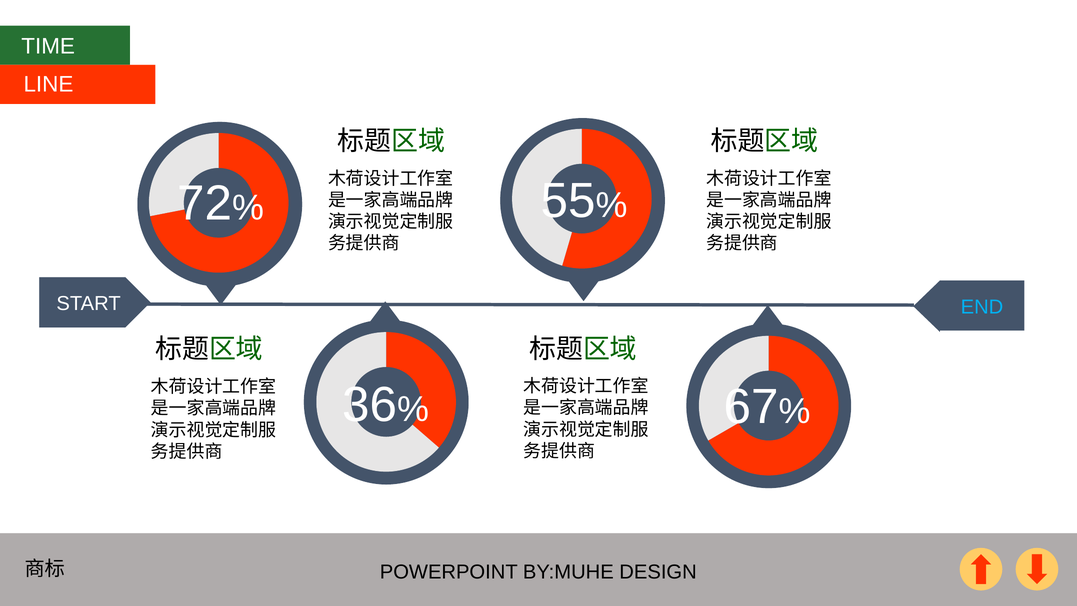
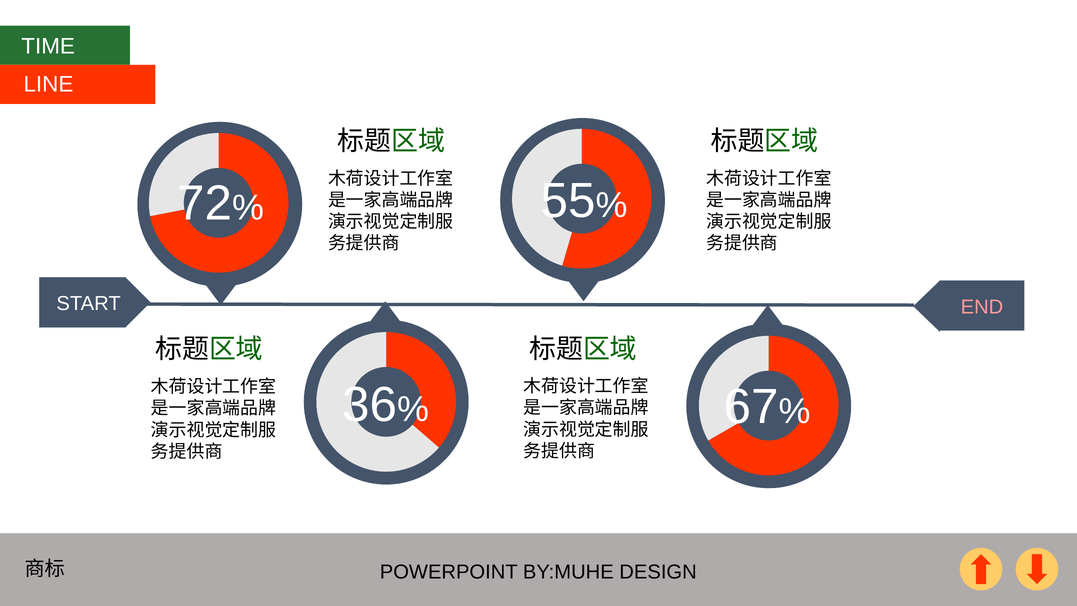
END colour: light blue -> pink
